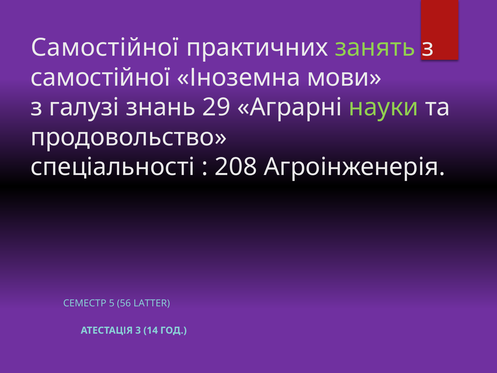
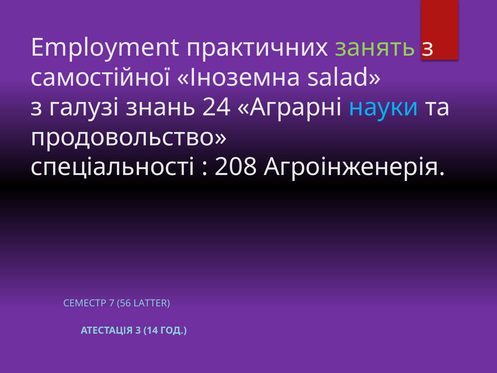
Самостійної at (105, 48): Самостійної -> Employment
мови: мови -> salad
29: 29 -> 24
науки colour: light green -> light blue
5: 5 -> 7
